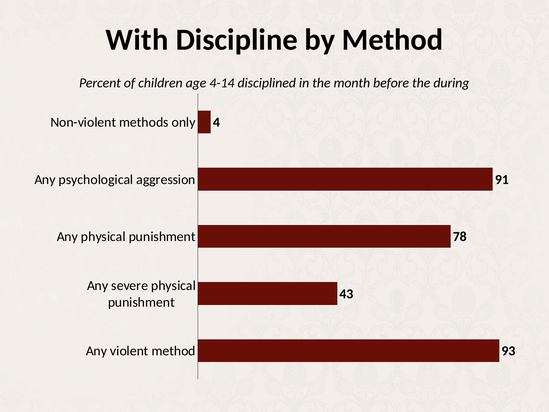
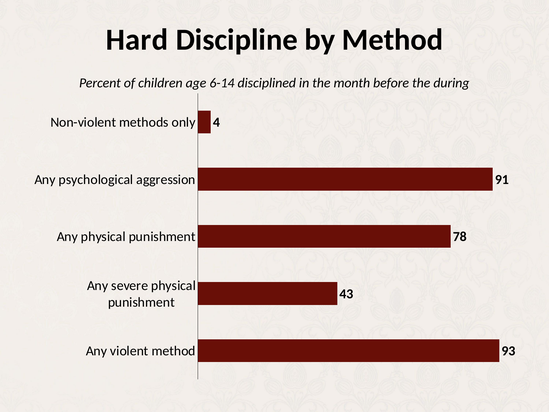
With: With -> Hard
4-14: 4-14 -> 6-14
